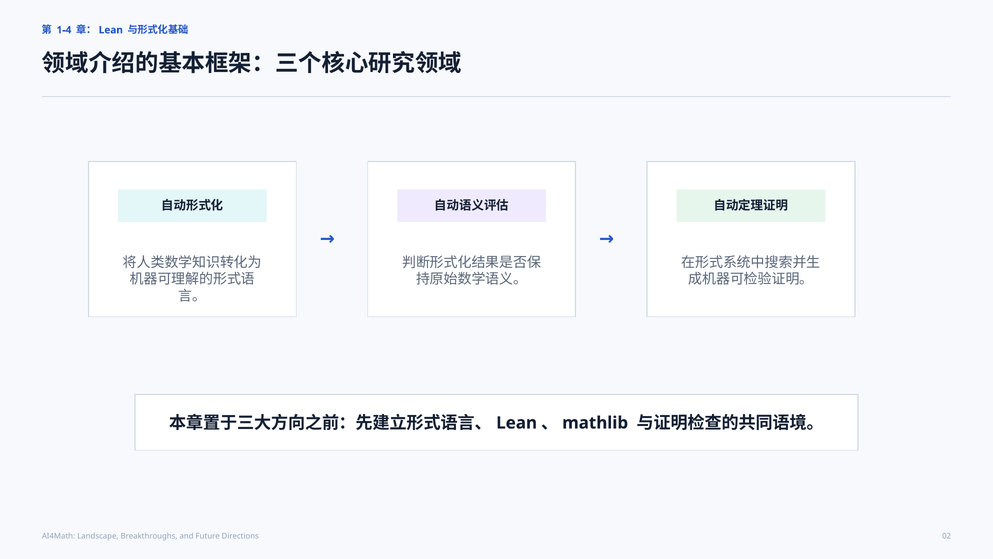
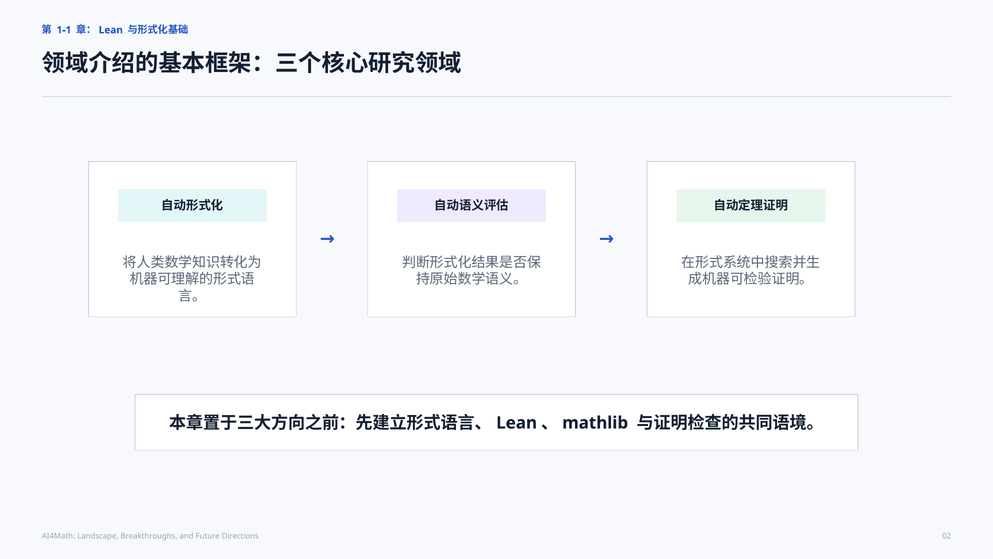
1-4: 1-4 -> 1-1
